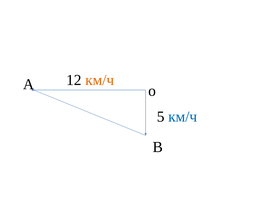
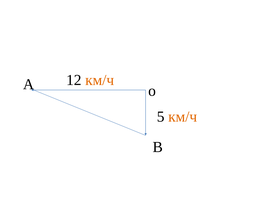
км/ч at (183, 116) colour: blue -> orange
